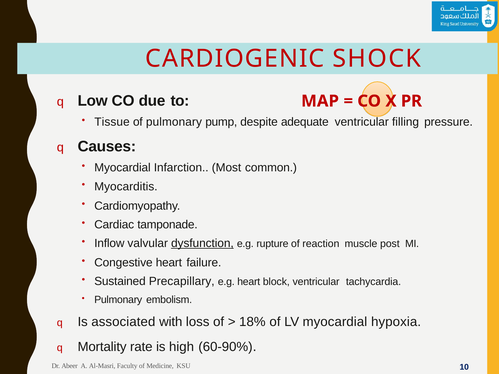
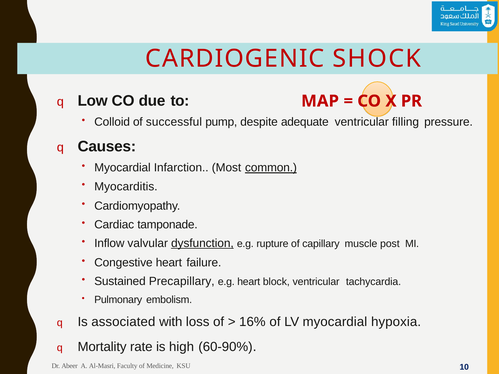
Tissue: Tissue -> Colloid
of pulmonary: pulmonary -> successful
common underline: none -> present
reaction: reaction -> capillary
18%: 18% -> 16%
